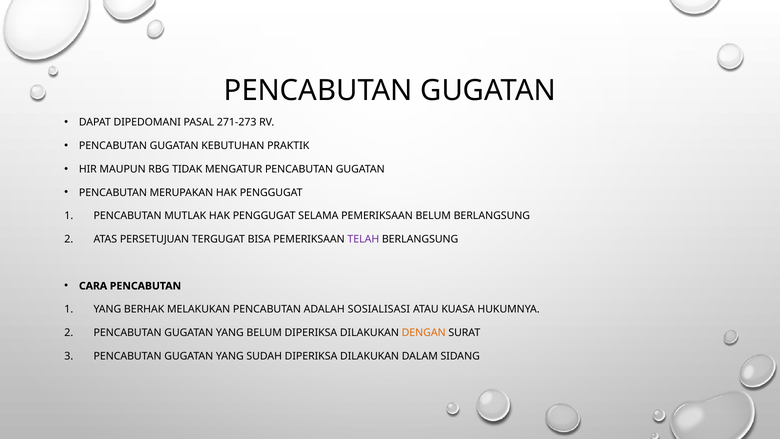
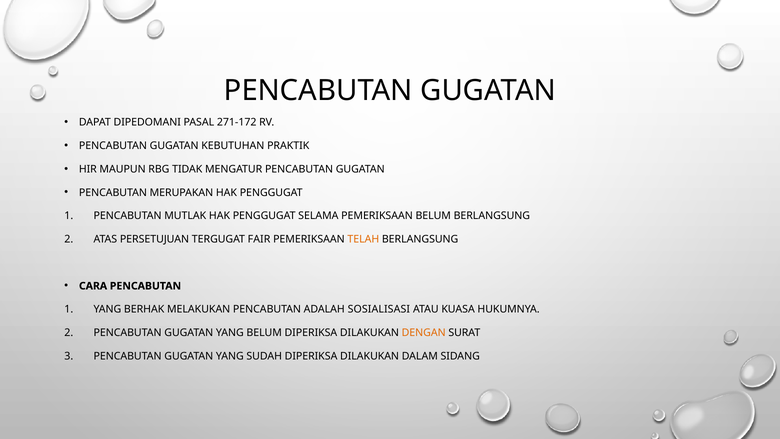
271-273: 271-273 -> 271-172
BISA: BISA -> FAIR
TELAH colour: purple -> orange
